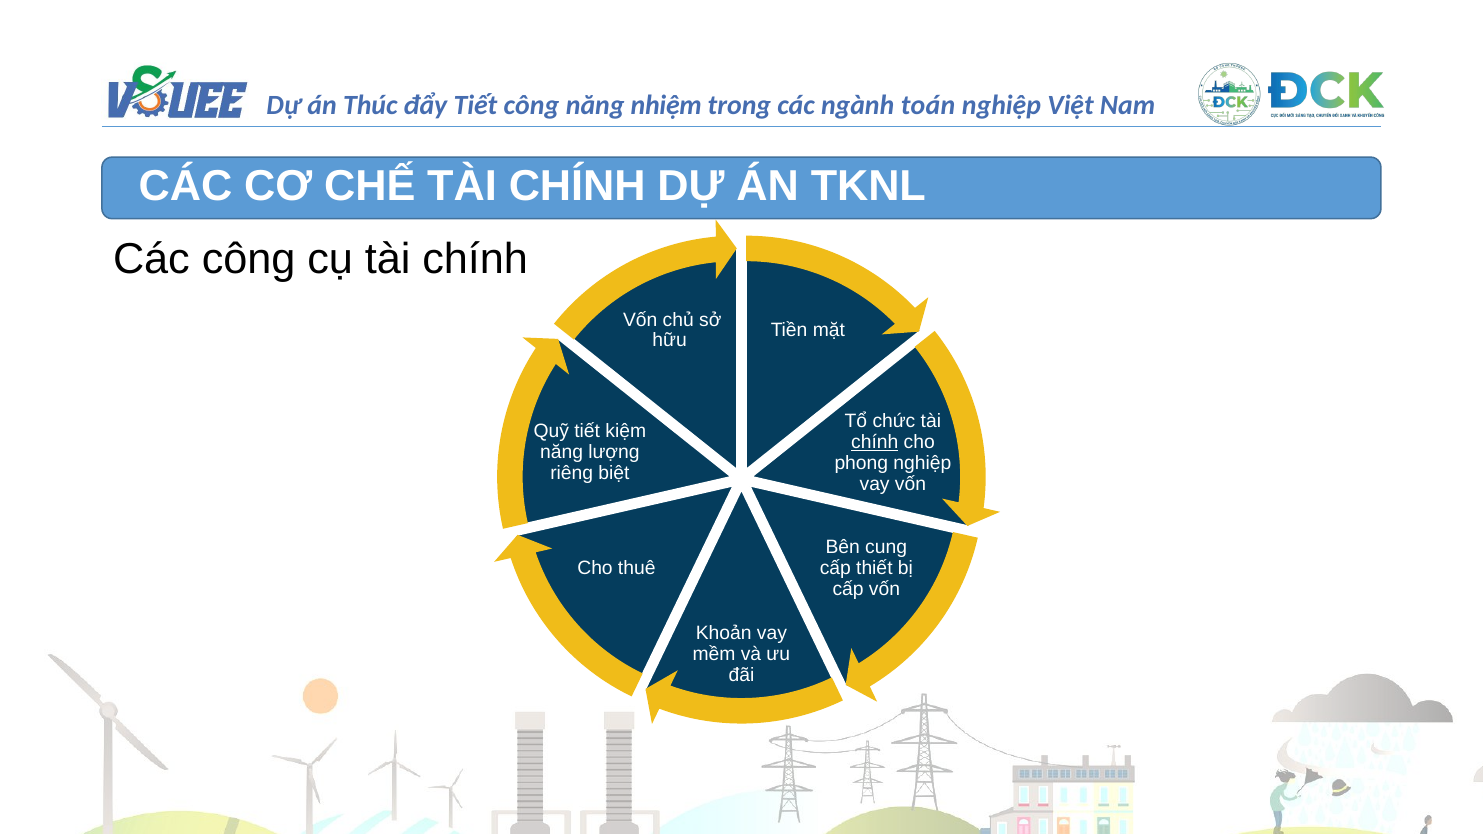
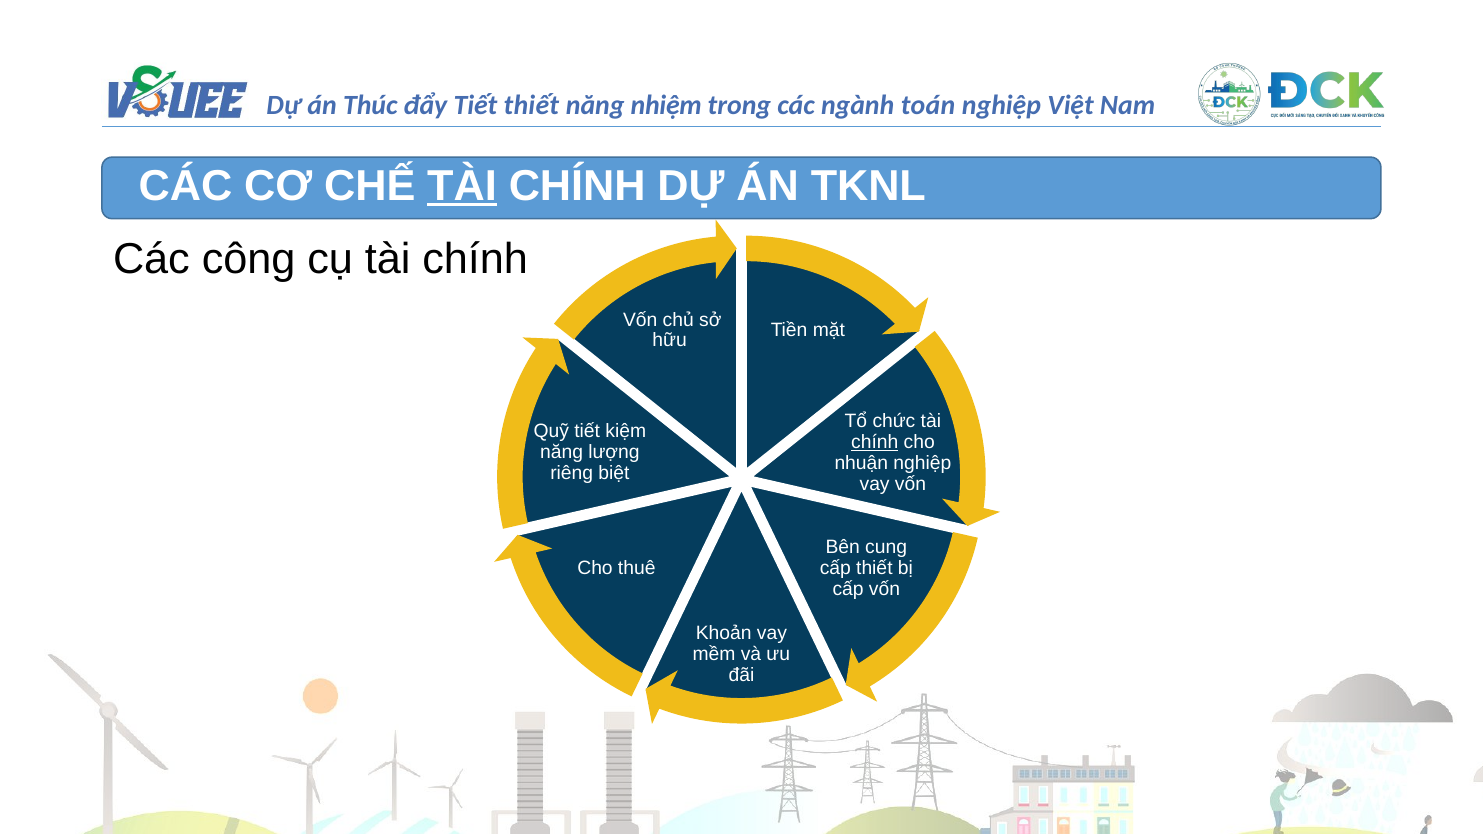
Tiết công: công -> thiết
TÀI at (462, 186) underline: none -> present
phong: phong -> nhuận
